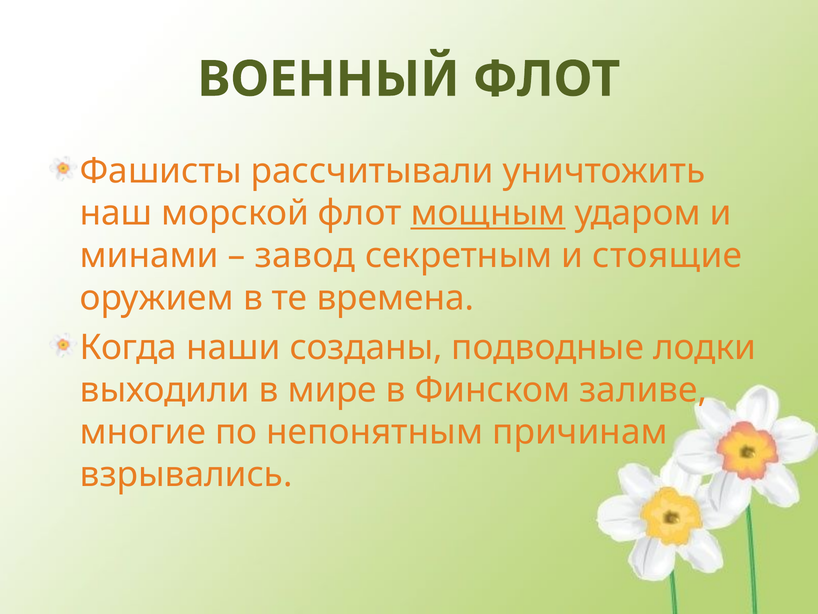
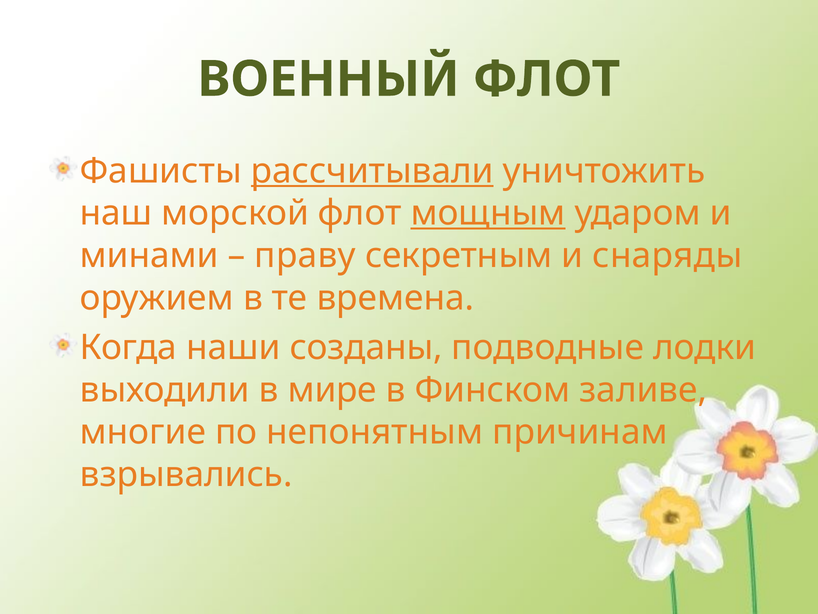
рассчитывали underline: none -> present
завод: завод -> праву
стоящие: стоящие -> снаряды
